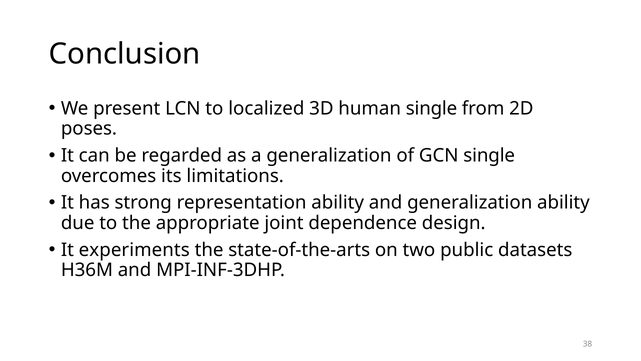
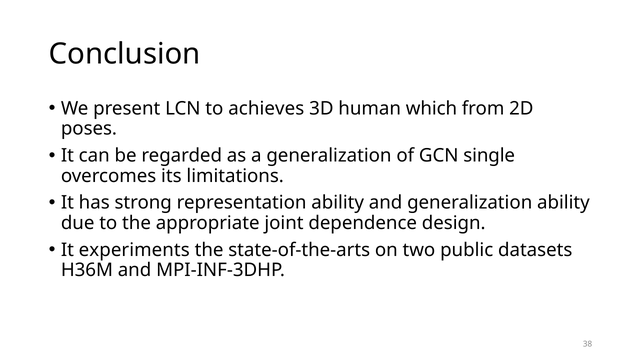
localized: localized -> achieves
human single: single -> which
